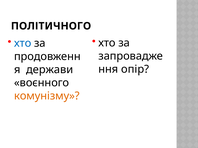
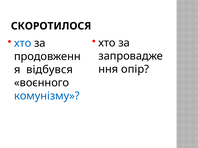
ПОЛІТИЧНОГО: ПОЛІТИЧНОГО -> СКОРОТИЛОСЯ
держави: держави -> відбувся
комунізму colour: orange -> blue
